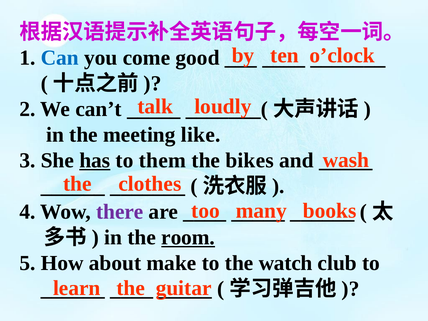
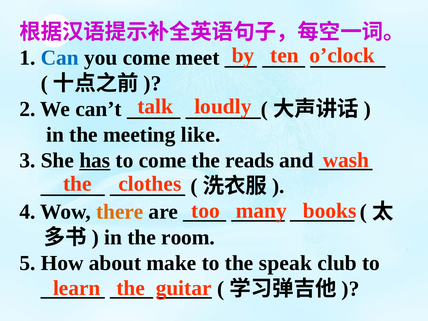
good: good -> meet
to them: them -> come
bikes: bikes -> reads
there colour: purple -> orange
room underline: present -> none
watch: watch -> speak
